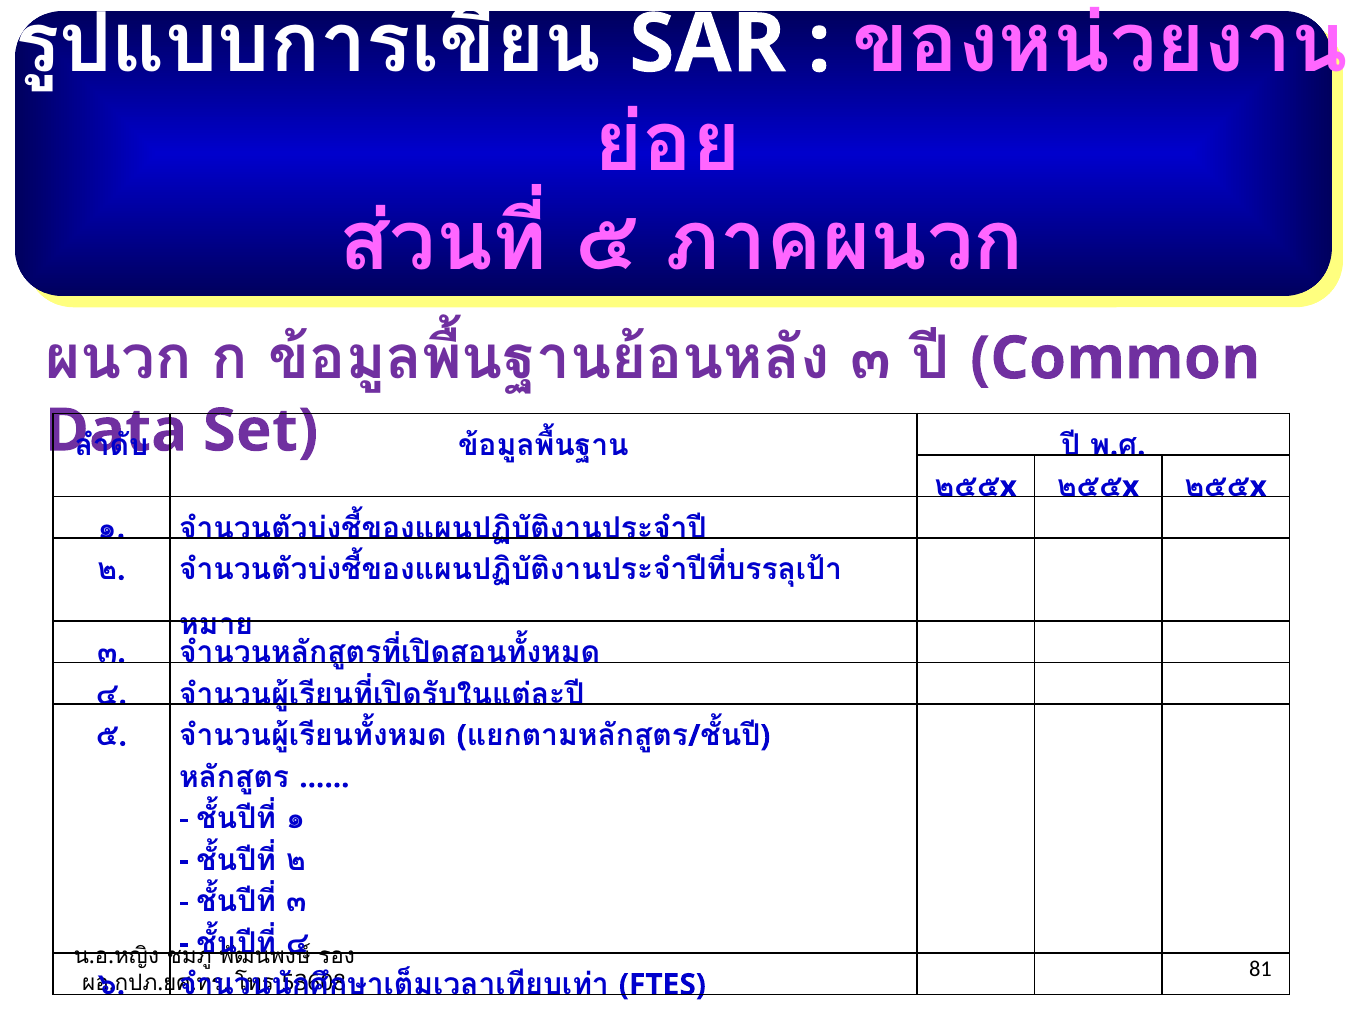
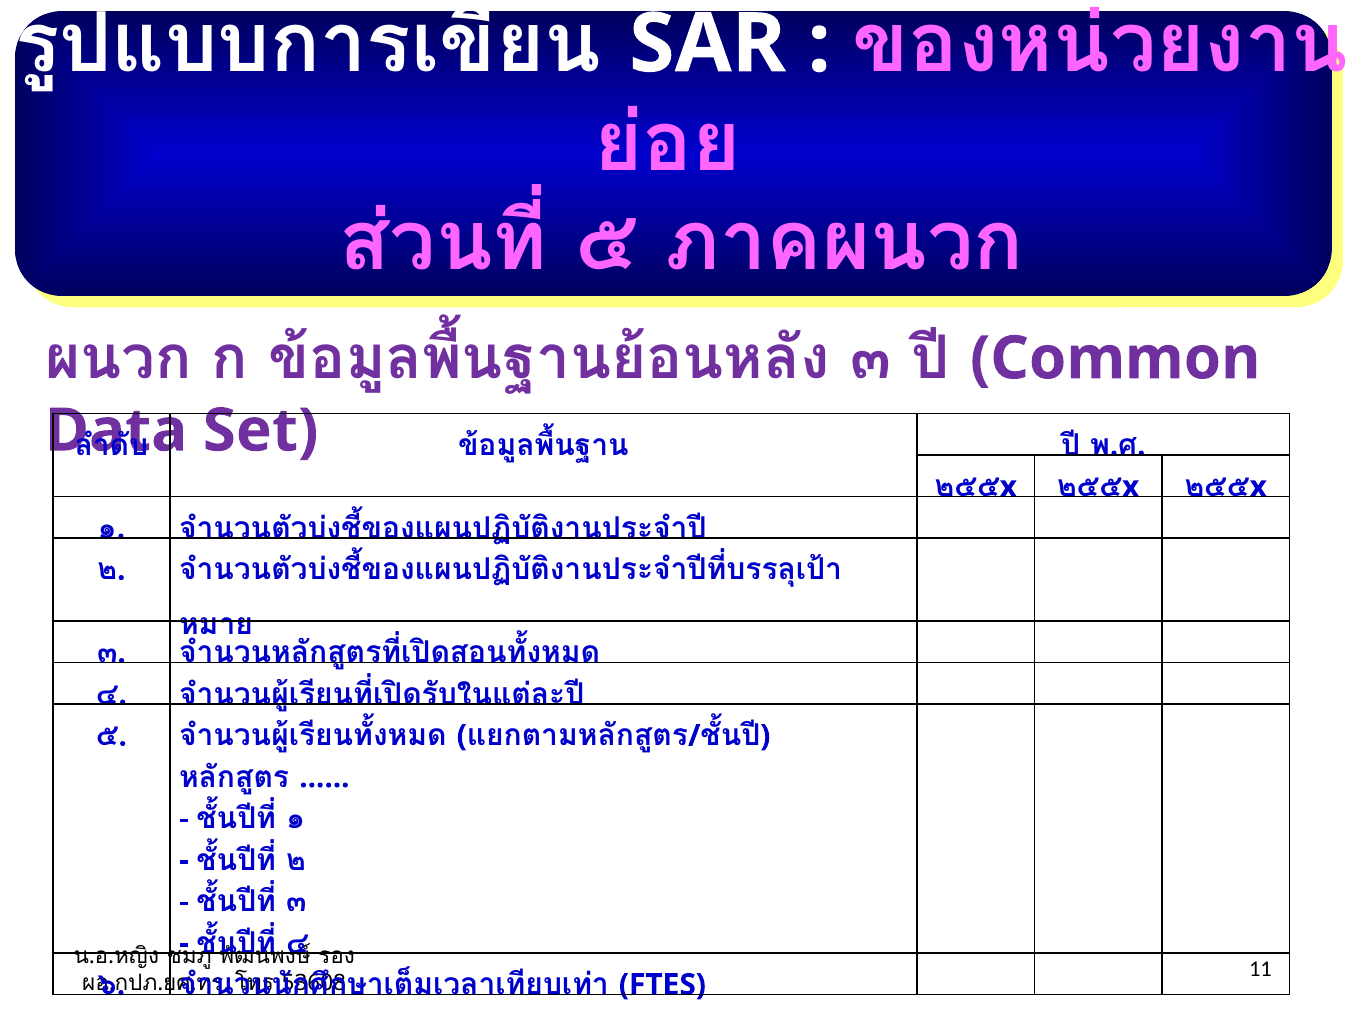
81: 81 -> 11
